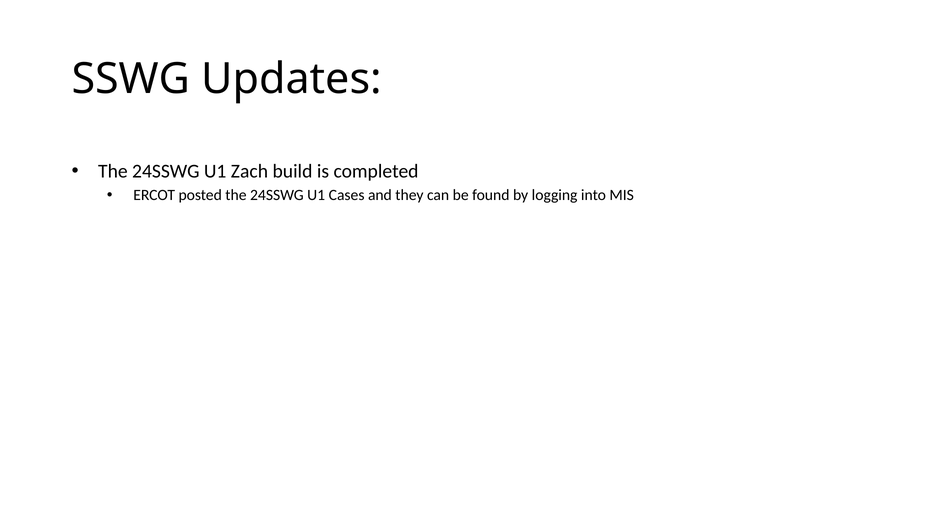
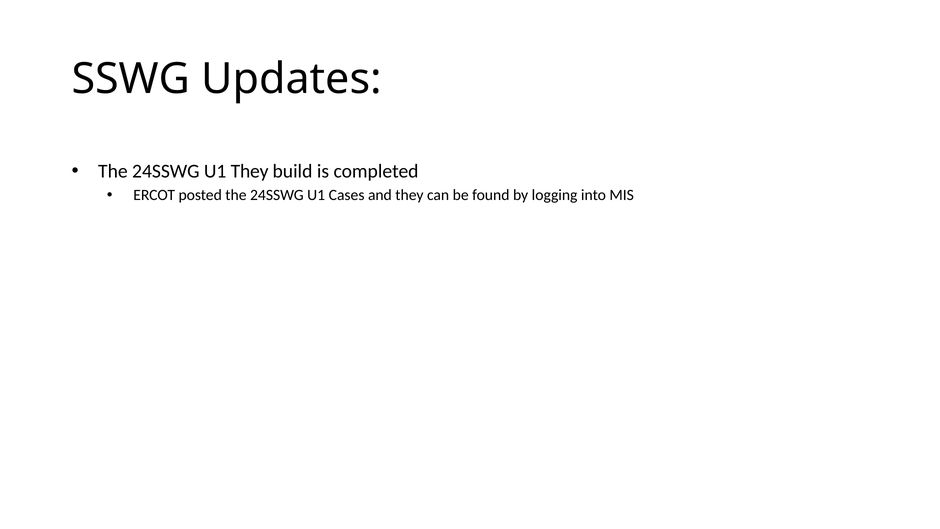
U1 Zach: Zach -> They
